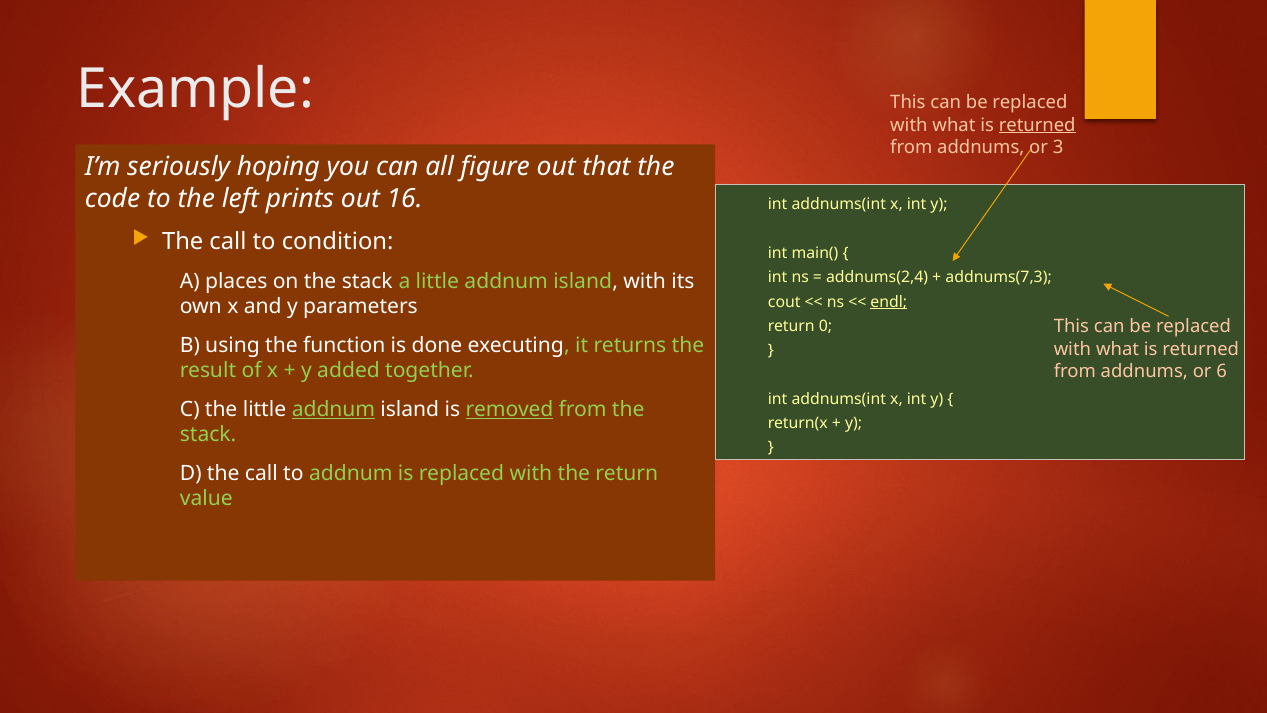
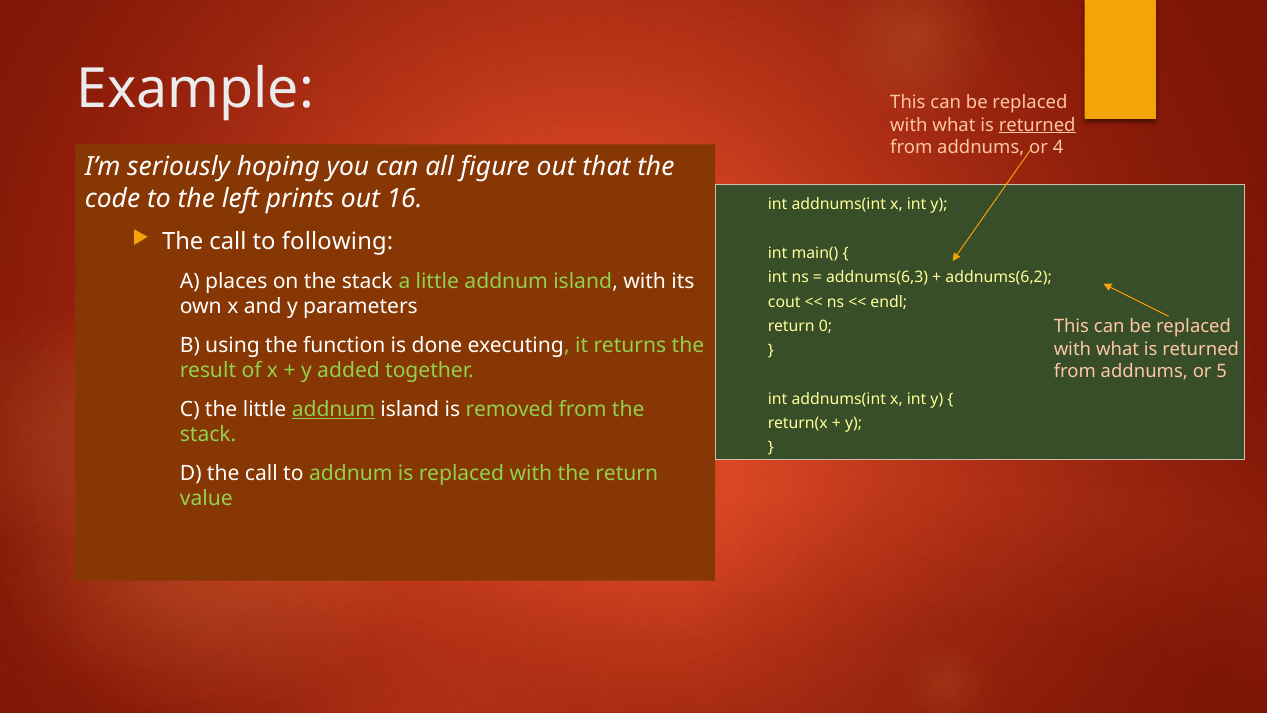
3: 3 -> 4
condition: condition -> following
addnums(2,4: addnums(2,4 -> addnums(6,3
addnums(7,3: addnums(7,3 -> addnums(6,2
endl underline: present -> none
6: 6 -> 5
removed underline: present -> none
